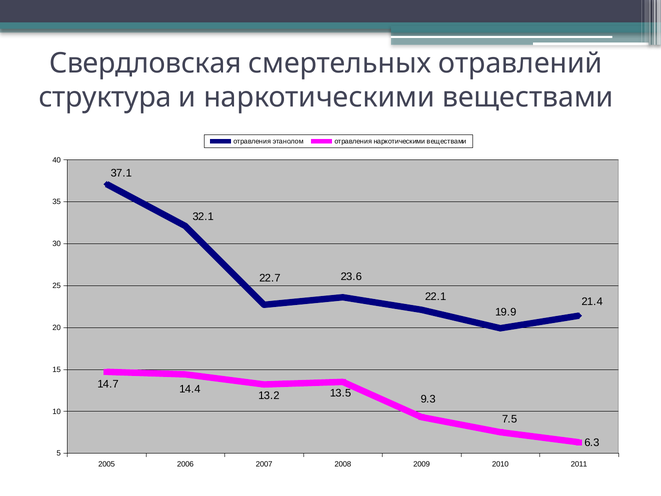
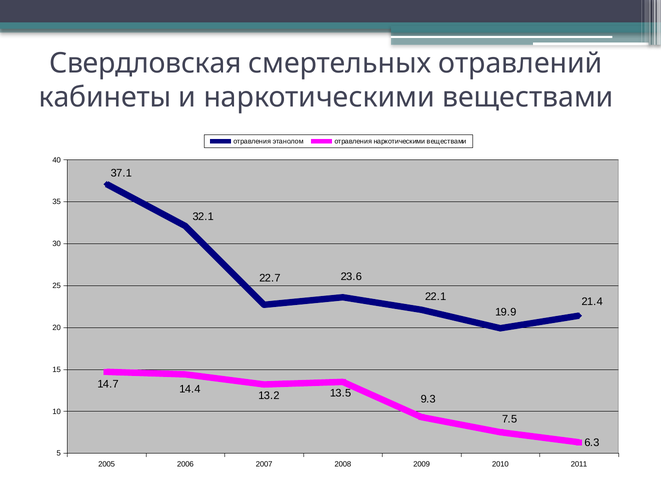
структура: структура -> кабинеты
